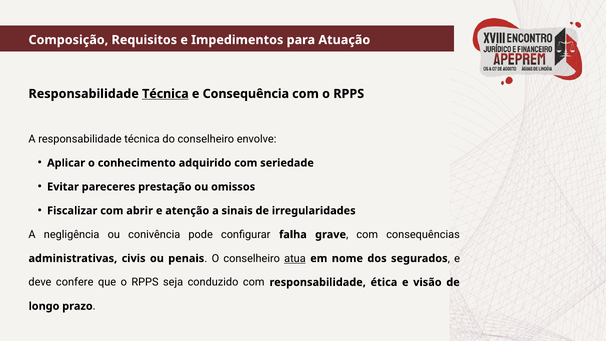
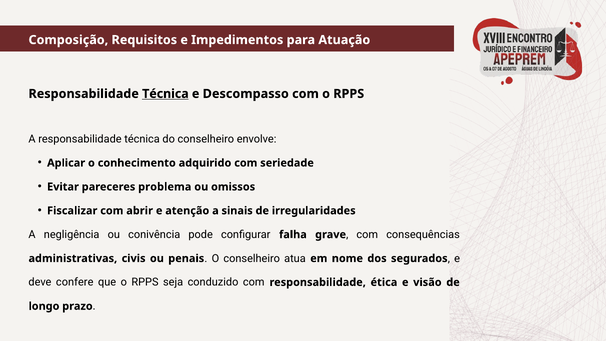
Consequência: Consequência -> Descompasso
prestação: prestação -> problema
atua underline: present -> none
